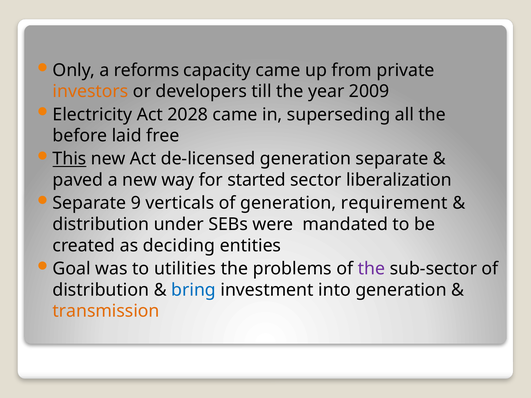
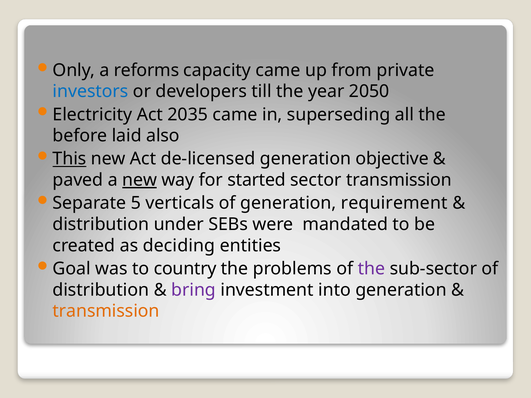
investors colour: orange -> blue
2009: 2009 -> 2050
2028: 2028 -> 2035
free: free -> also
generation separate: separate -> objective
new at (140, 180) underline: none -> present
sector liberalization: liberalization -> transmission
9: 9 -> 5
utilities: utilities -> country
bring colour: blue -> purple
